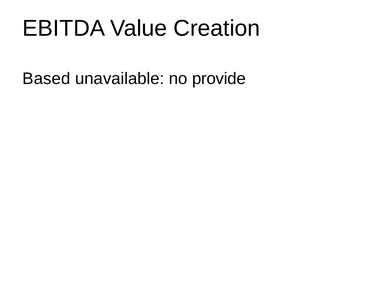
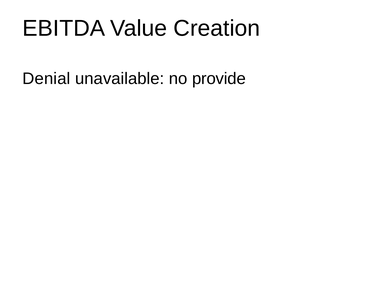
Based: Based -> Denial
